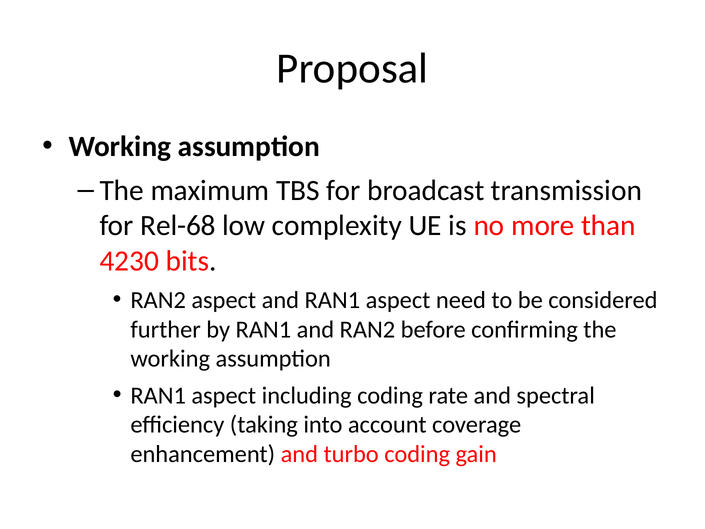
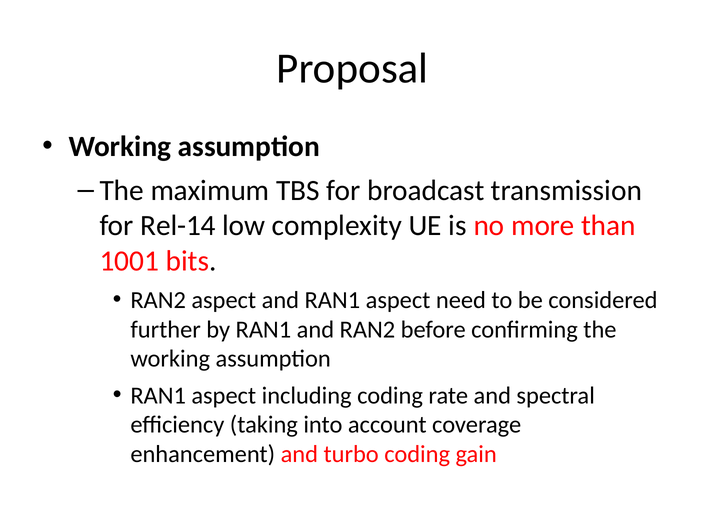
Rel-68: Rel-68 -> Rel-14
4230: 4230 -> 1001
